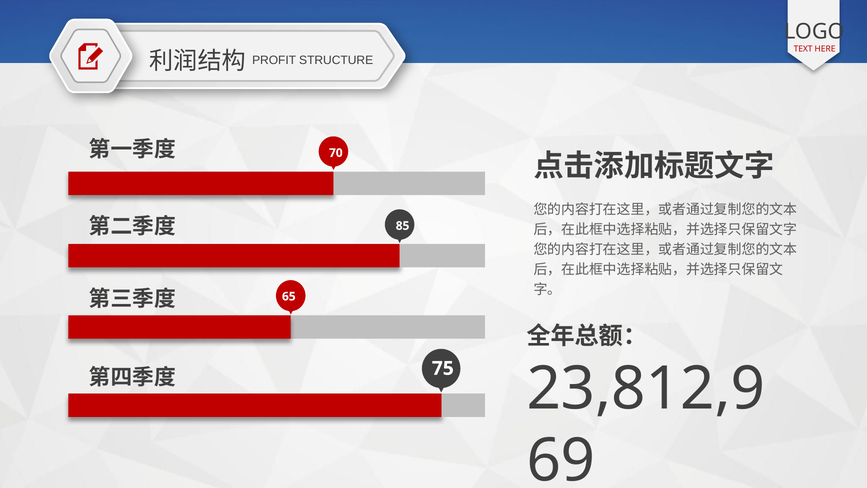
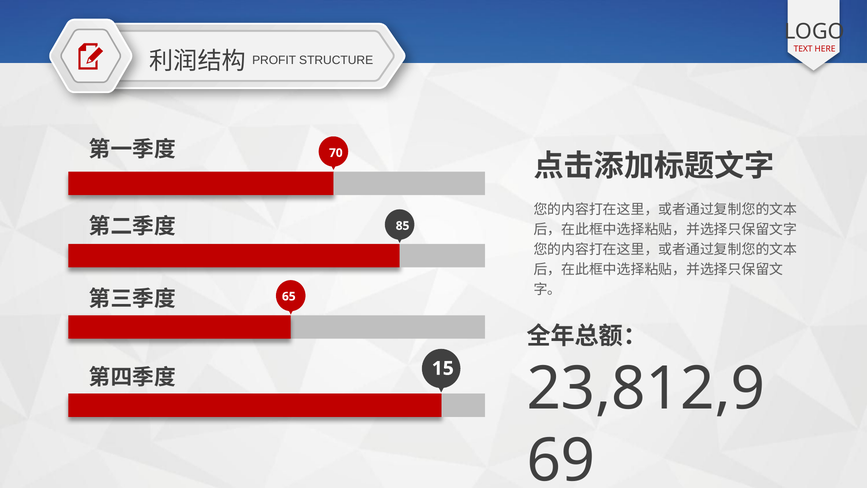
75: 75 -> 15
